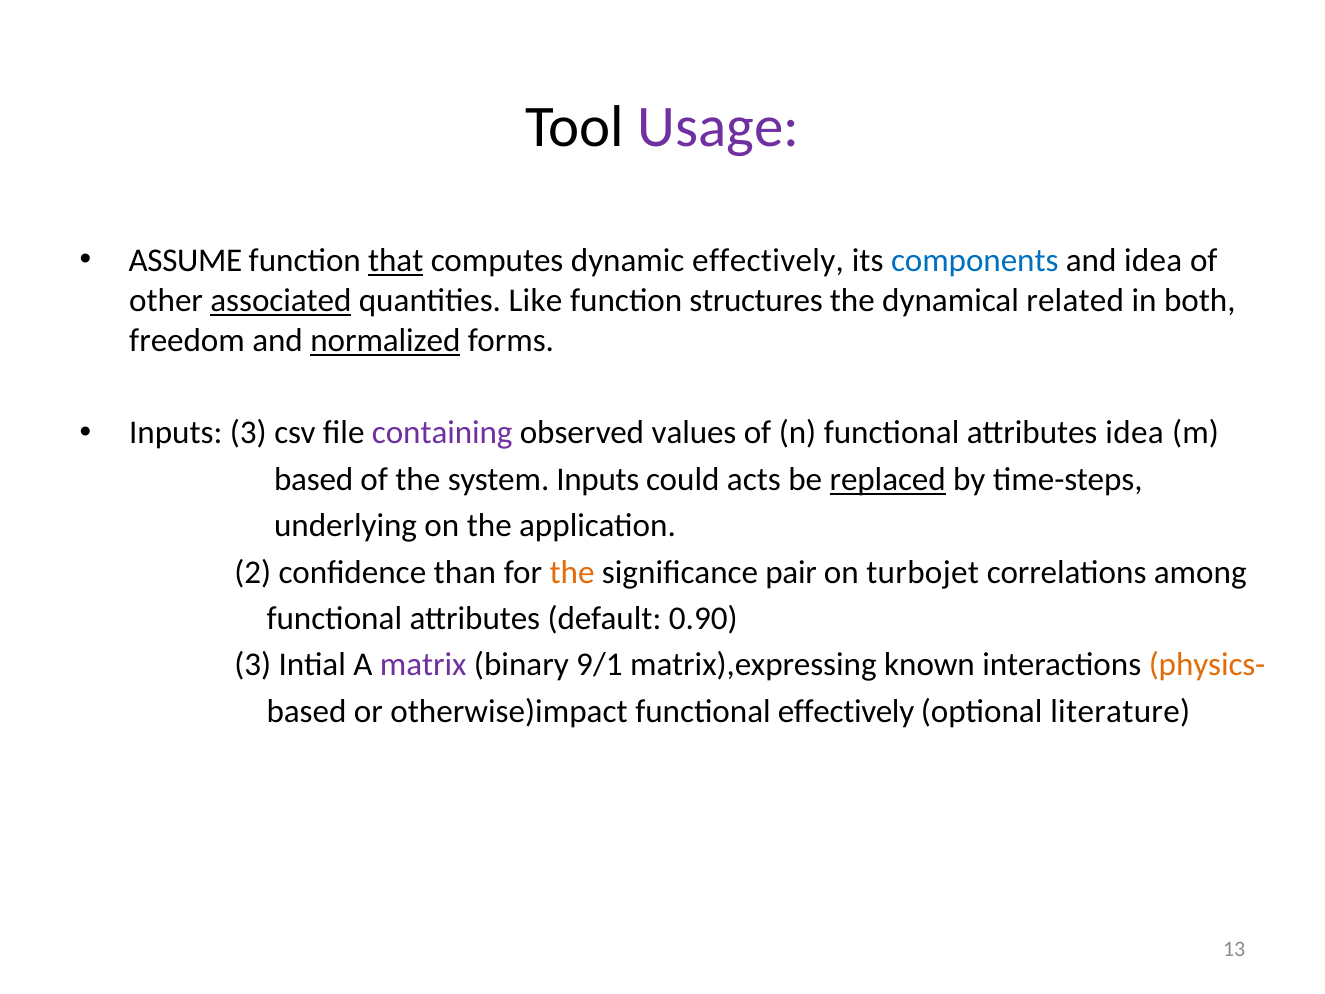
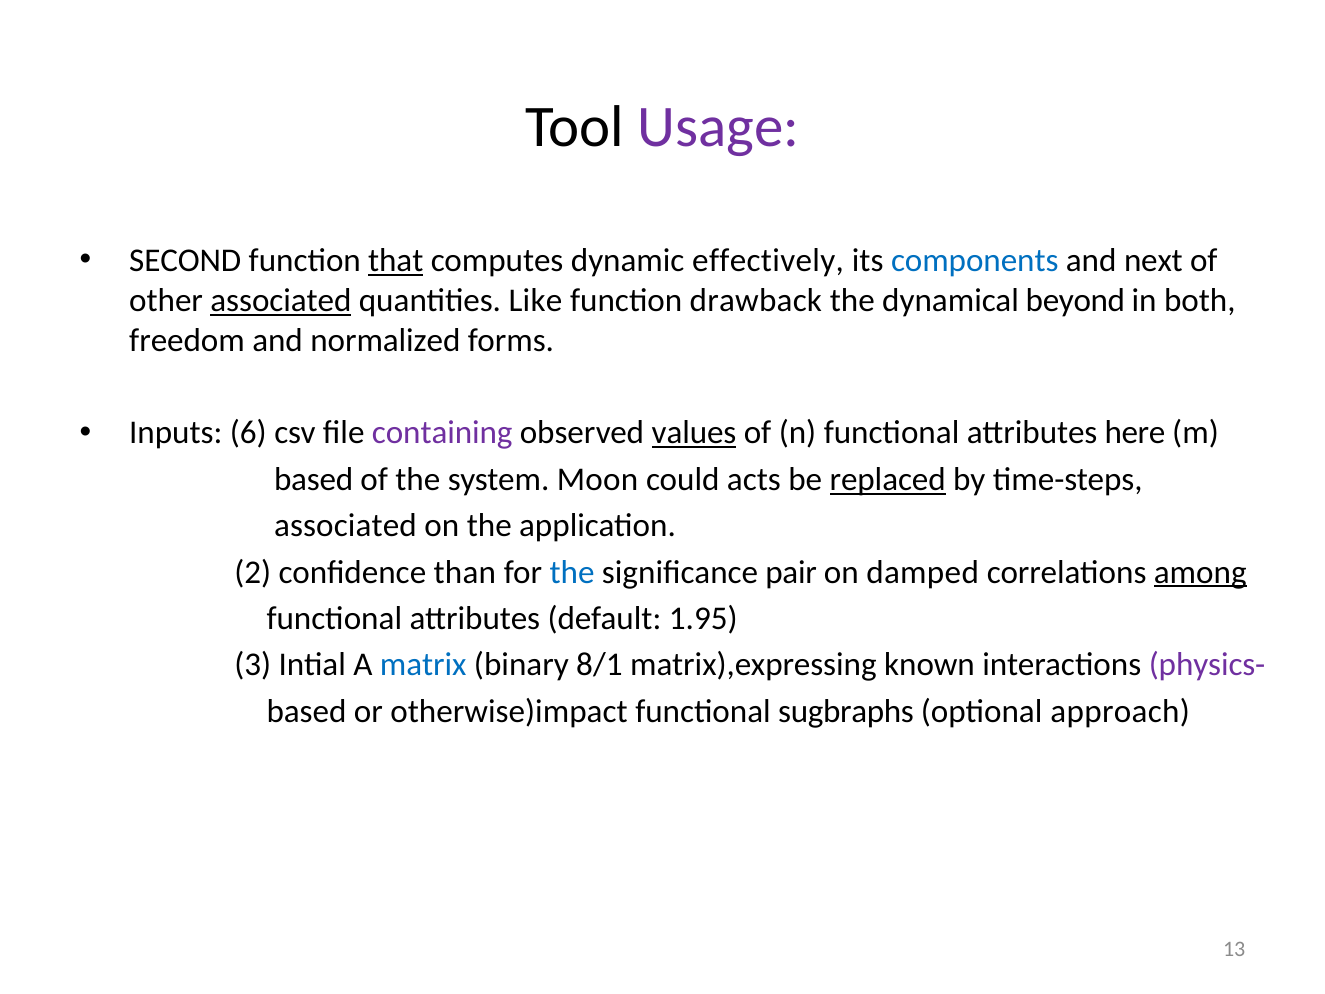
ASSUME: ASSUME -> SECOND
and idea: idea -> next
structures: structures -> drawback
related: related -> beyond
normalized underline: present -> none
Inputs 3: 3 -> 6
values underline: none -> present
attributes idea: idea -> here
system Inputs: Inputs -> Moon
underlying at (346, 526): underlying -> associated
the at (572, 572) colour: orange -> blue
turbojet: turbojet -> damped
among underline: none -> present
0.90: 0.90 -> 1.95
matrix colour: purple -> blue
9/1: 9/1 -> 8/1
physics- colour: orange -> purple
functional effectively: effectively -> sugbraphs
literature: literature -> approach
